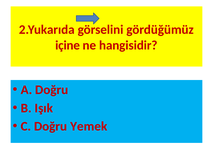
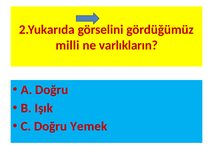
içine: içine -> milli
hangisidir: hangisidir -> varlıkların
